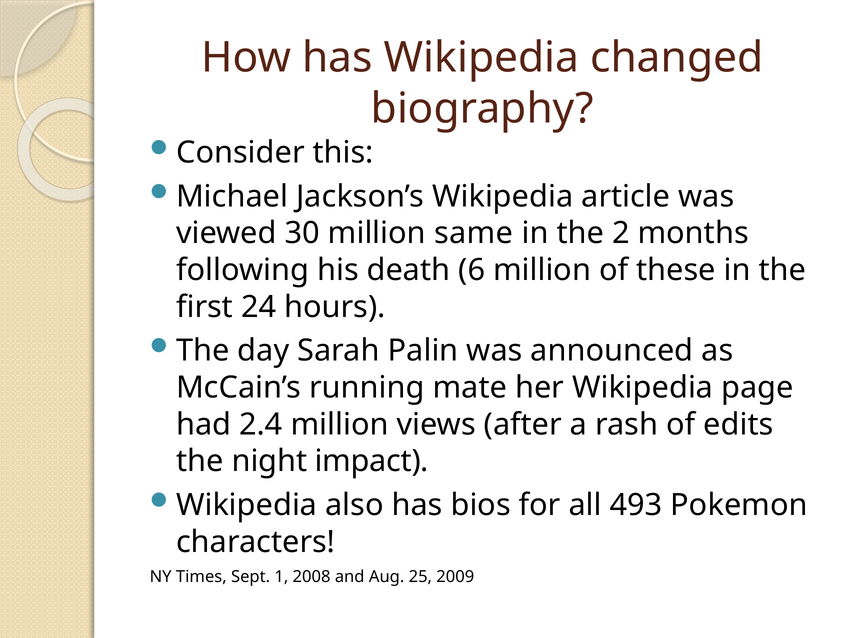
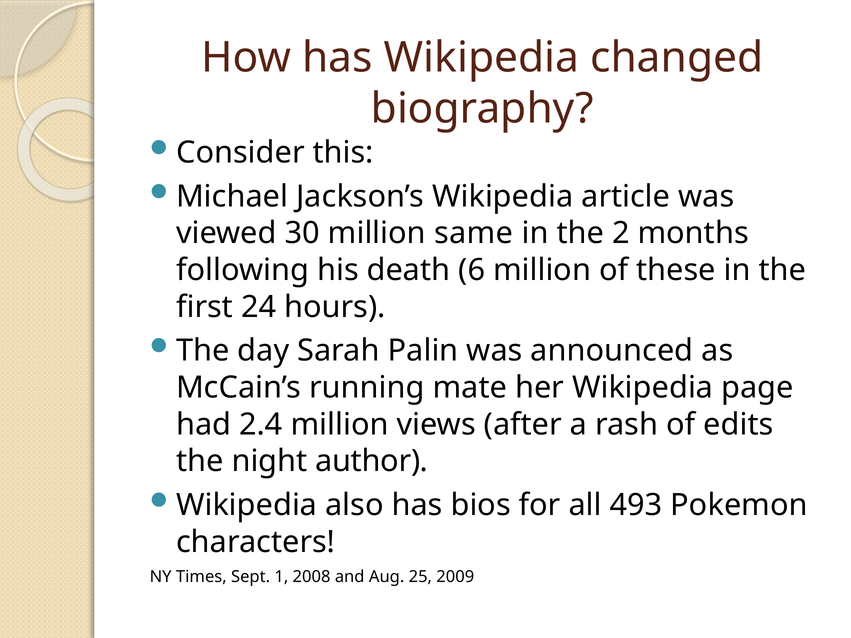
impact: impact -> author
